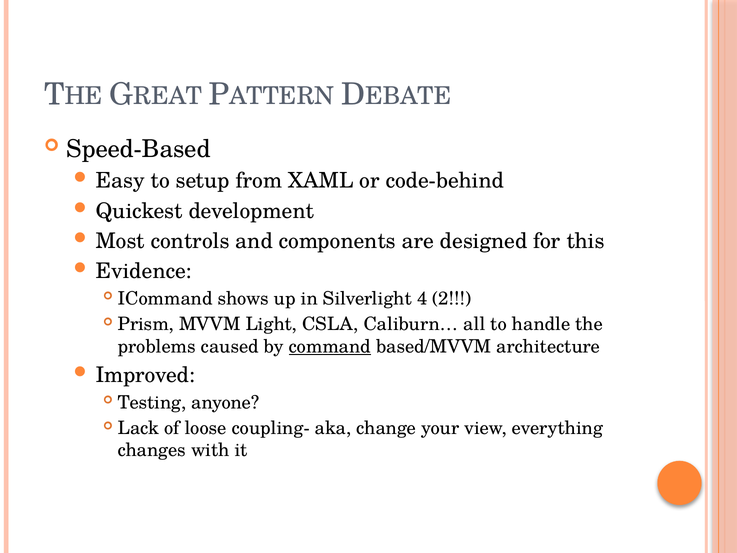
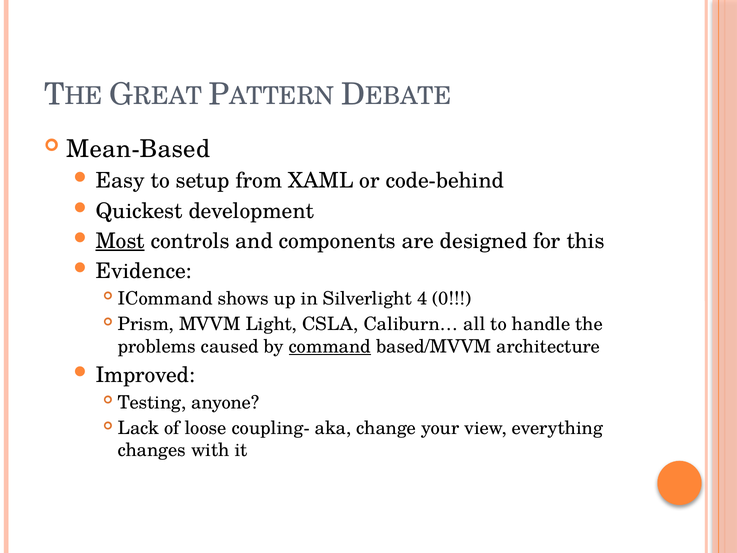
Speed-Based: Speed-Based -> Mean-Based
Most underline: none -> present
2: 2 -> 0
